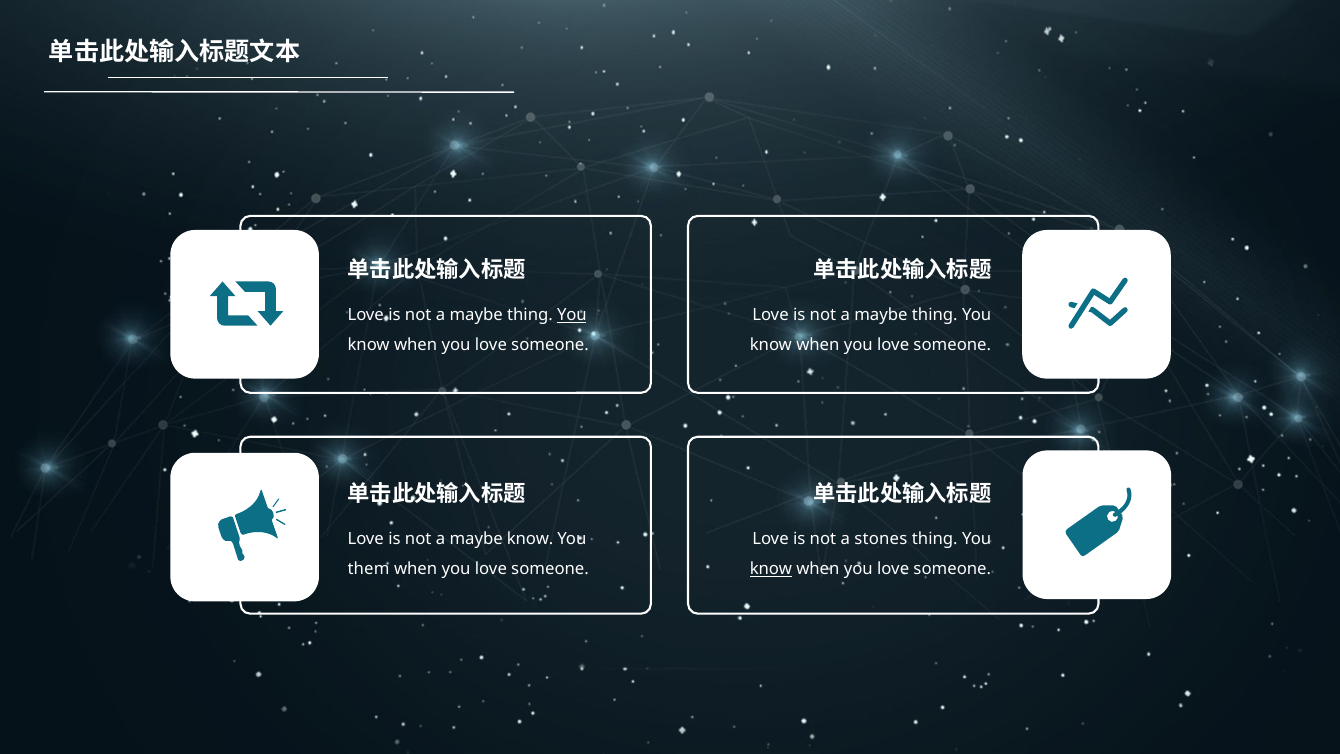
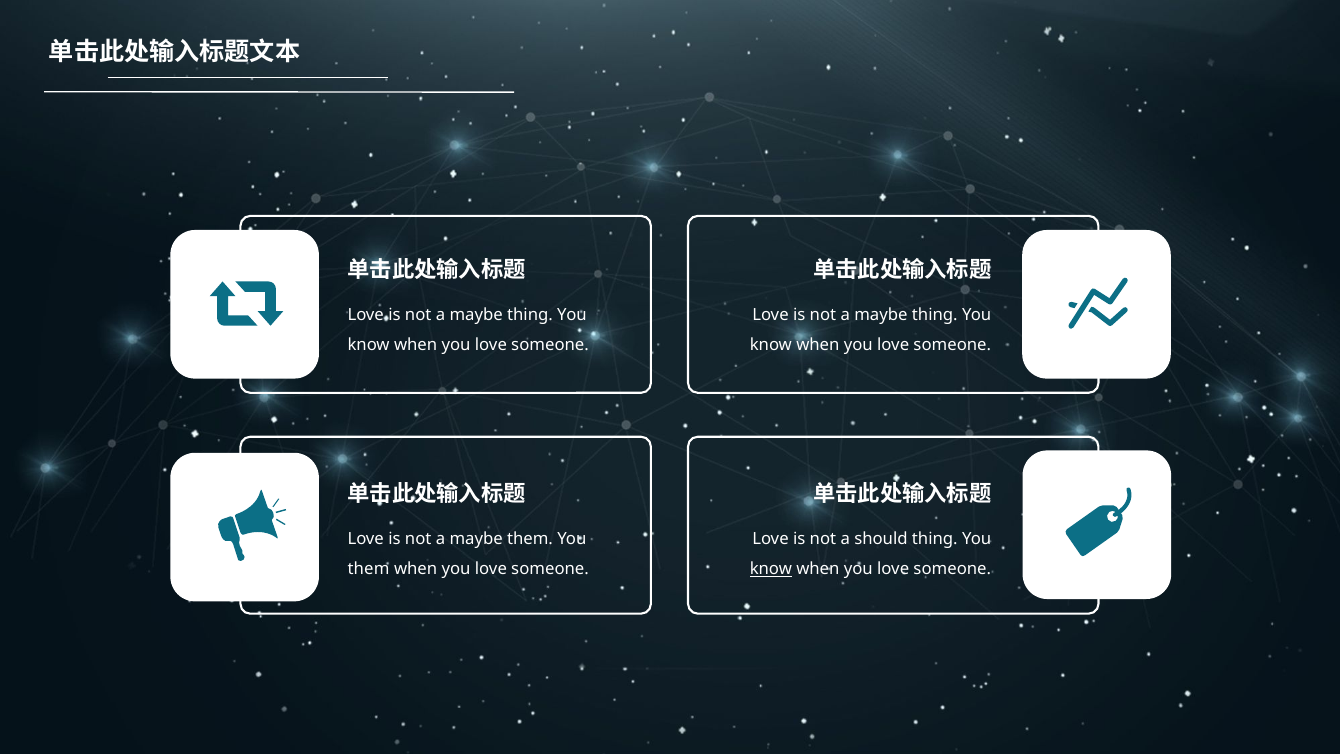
You at (572, 315) underline: present -> none
maybe know: know -> them
stones: stones -> should
